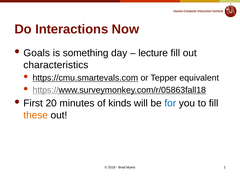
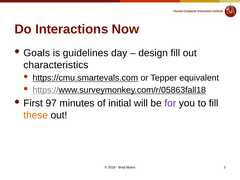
something: something -> guidelines
lecture: lecture -> design
20: 20 -> 97
kinds: kinds -> initial
for colour: blue -> purple
